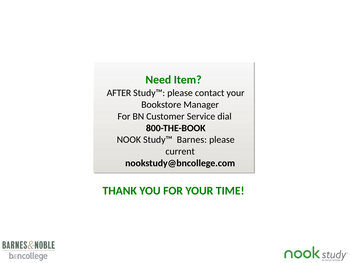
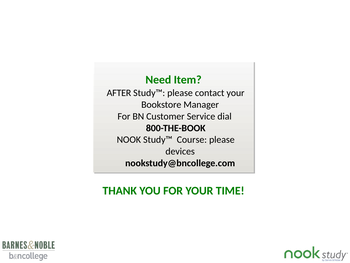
Barnes: Barnes -> Course
current: current -> devices
